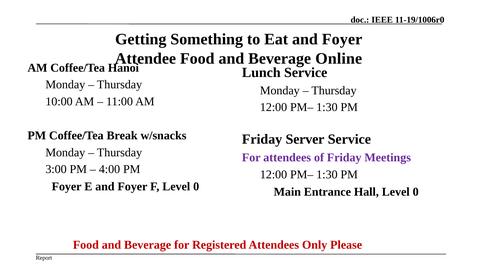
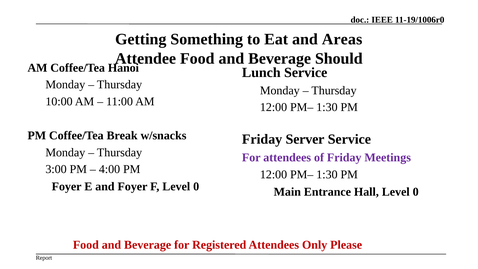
Eat and Foyer: Foyer -> Areas
Online: Online -> Should
